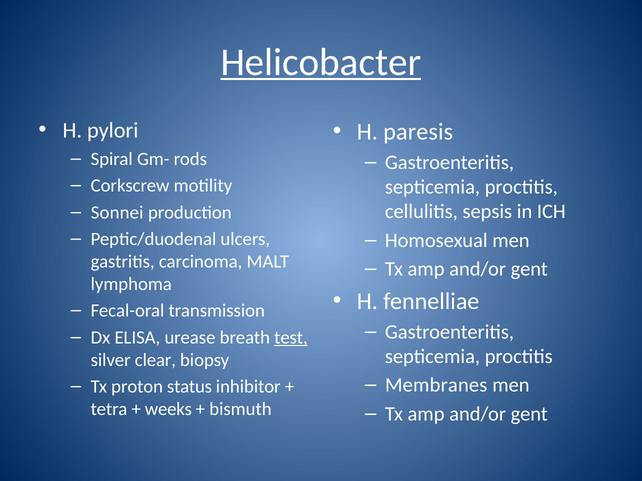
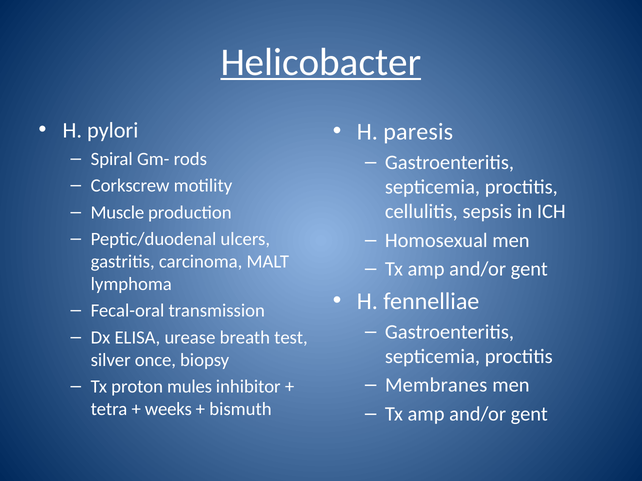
Sonnei: Sonnei -> Muscle
test underline: present -> none
clear: clear -> once
status: status -> mules
